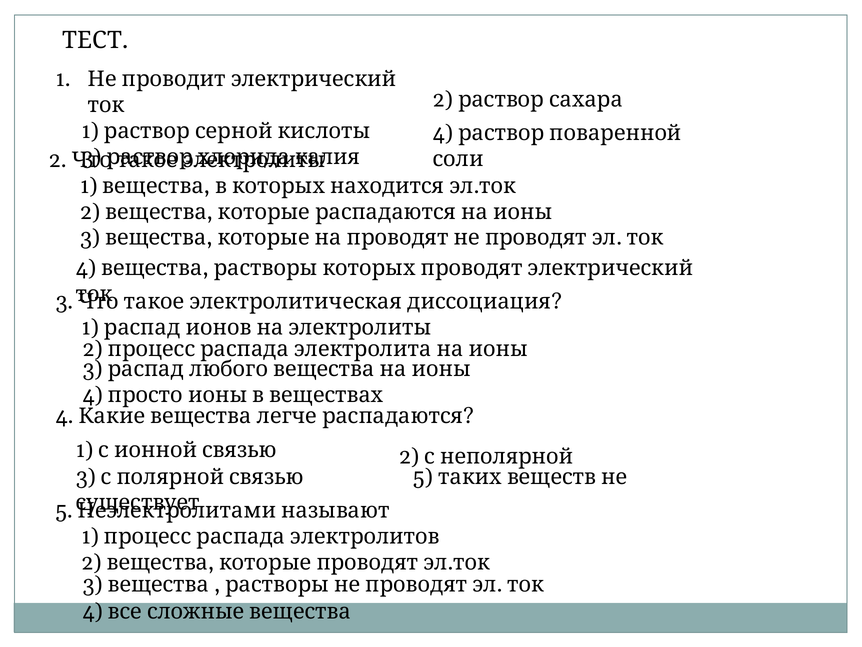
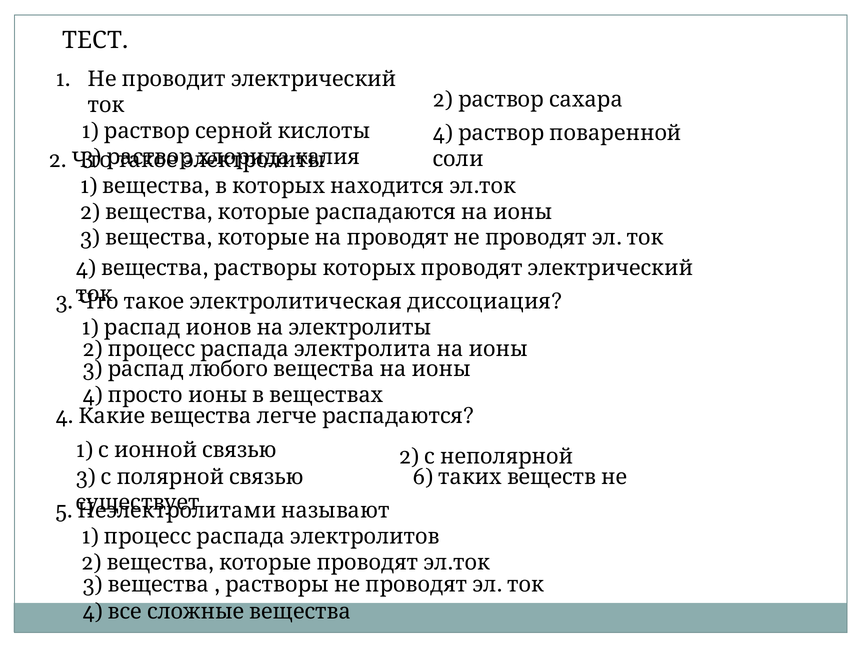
3 5: 5 -> 6
